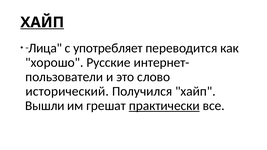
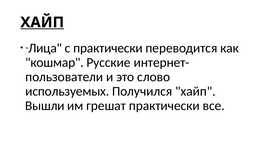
с употребляет: употребляет -> практически
хорошо: хорошо -> кошмар
исторический: исторический -> используемых
практически at (164, 106) underline: present -> none
